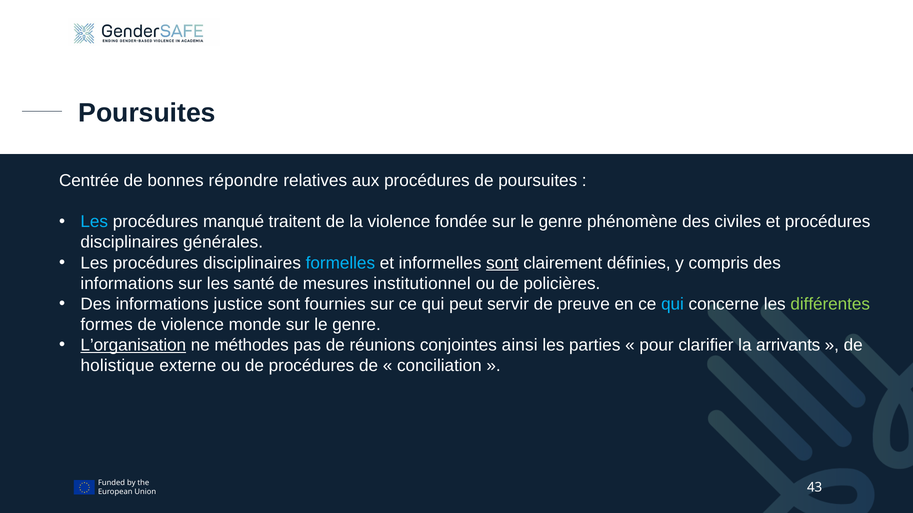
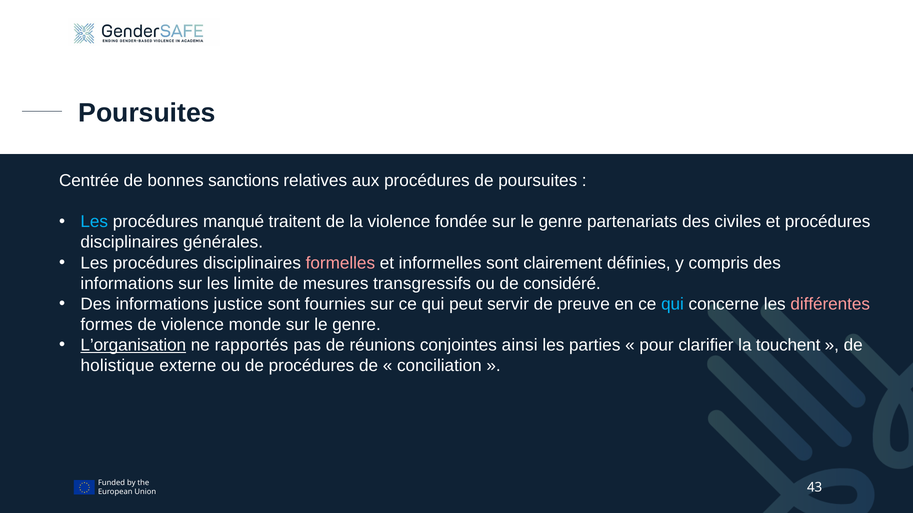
répondre: répondre -> sanctions
phénomène: phénomène -> partenariats
formelles colour: light blue -> pink
sont at (502, 263) underline: present -> none
santé: santé -> limite
institutionnel: institutionnel -> transgressifs
policières: policières -> considéré
différentes colour: light green -> pink
méthodes: méthodes -> rapportés
arrivants: arrivants -> touchent
